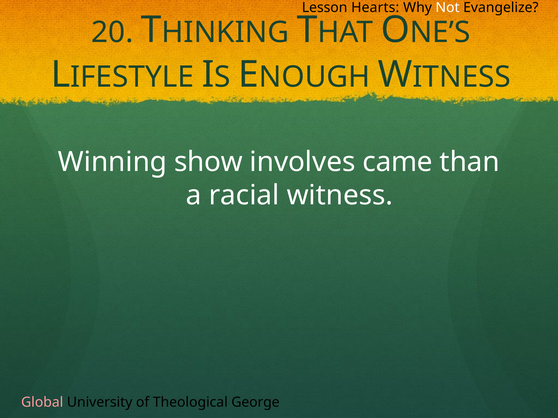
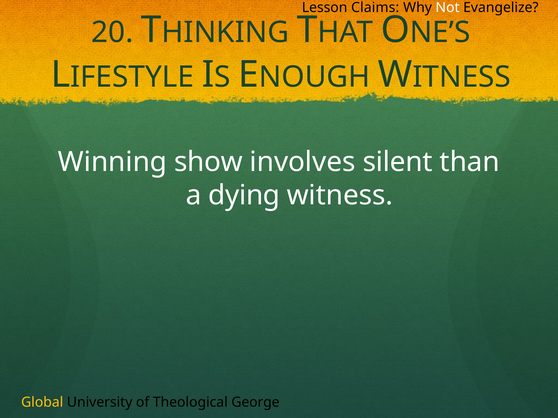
Hearts: Hearts -> Claims
came: came -> silent
racial: racial -> dying
Global colour: pink -> yellow
